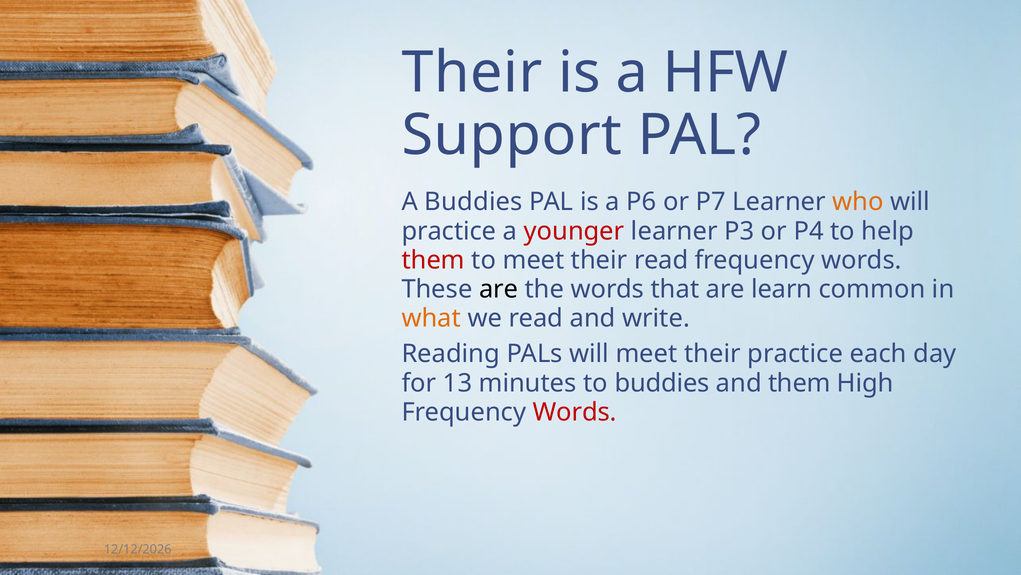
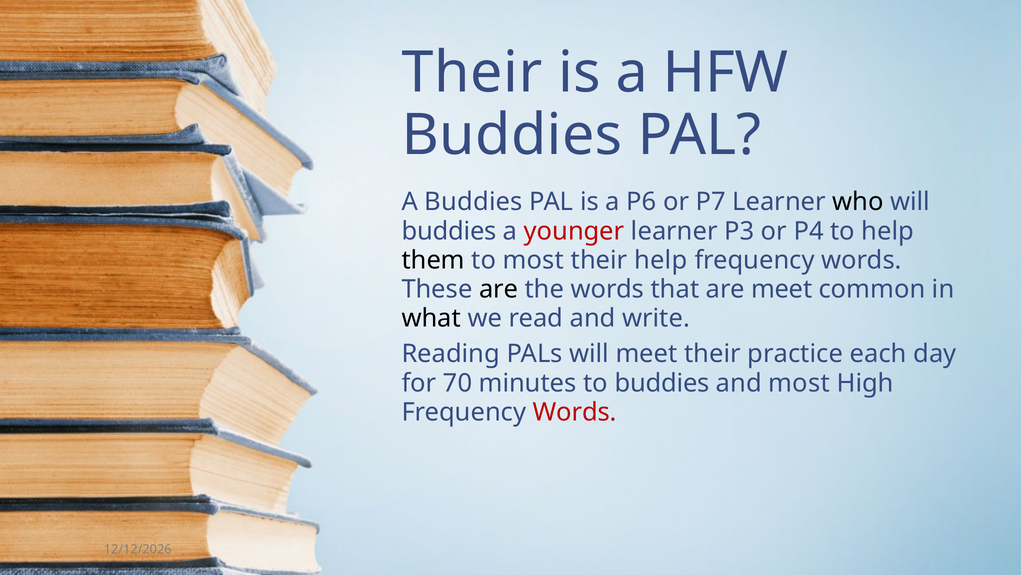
Support at (512, 135): Support -> Buddies
who colour: orange -> black
practice at (449, 231): practice -> buddies
them at (433, 260) colour: red -> black
to meet: meet -> most
their read: read -> help
are learn: learn -> meet
what colour: orange -> black
13: 13 -> 70
and them: them -> most
